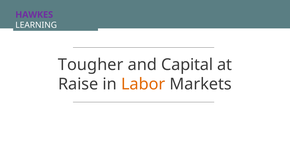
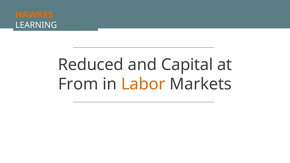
HAWKES colour: purple -> orange
Tougher: Tougher -> Reduced
Raise: Raise -> From
